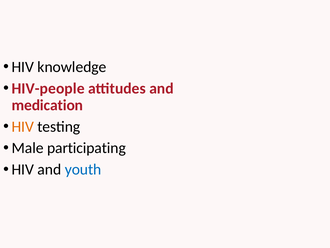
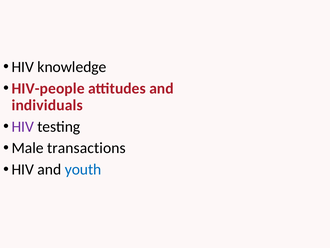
medication: medication -> individuals
HIV at (23, 126) colour: orange -> purple
participating: participating -> transactions
